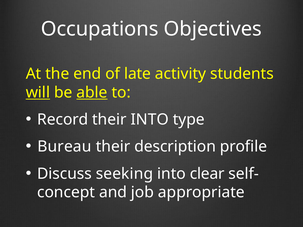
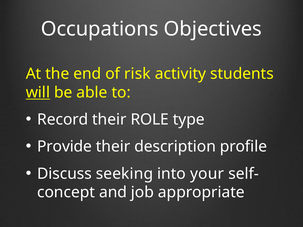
late: late -> risk
able underline: present -> none
their INTO: INTO -> ROLE
Bureau: Bureau -> Provide
clear: clear -> your
